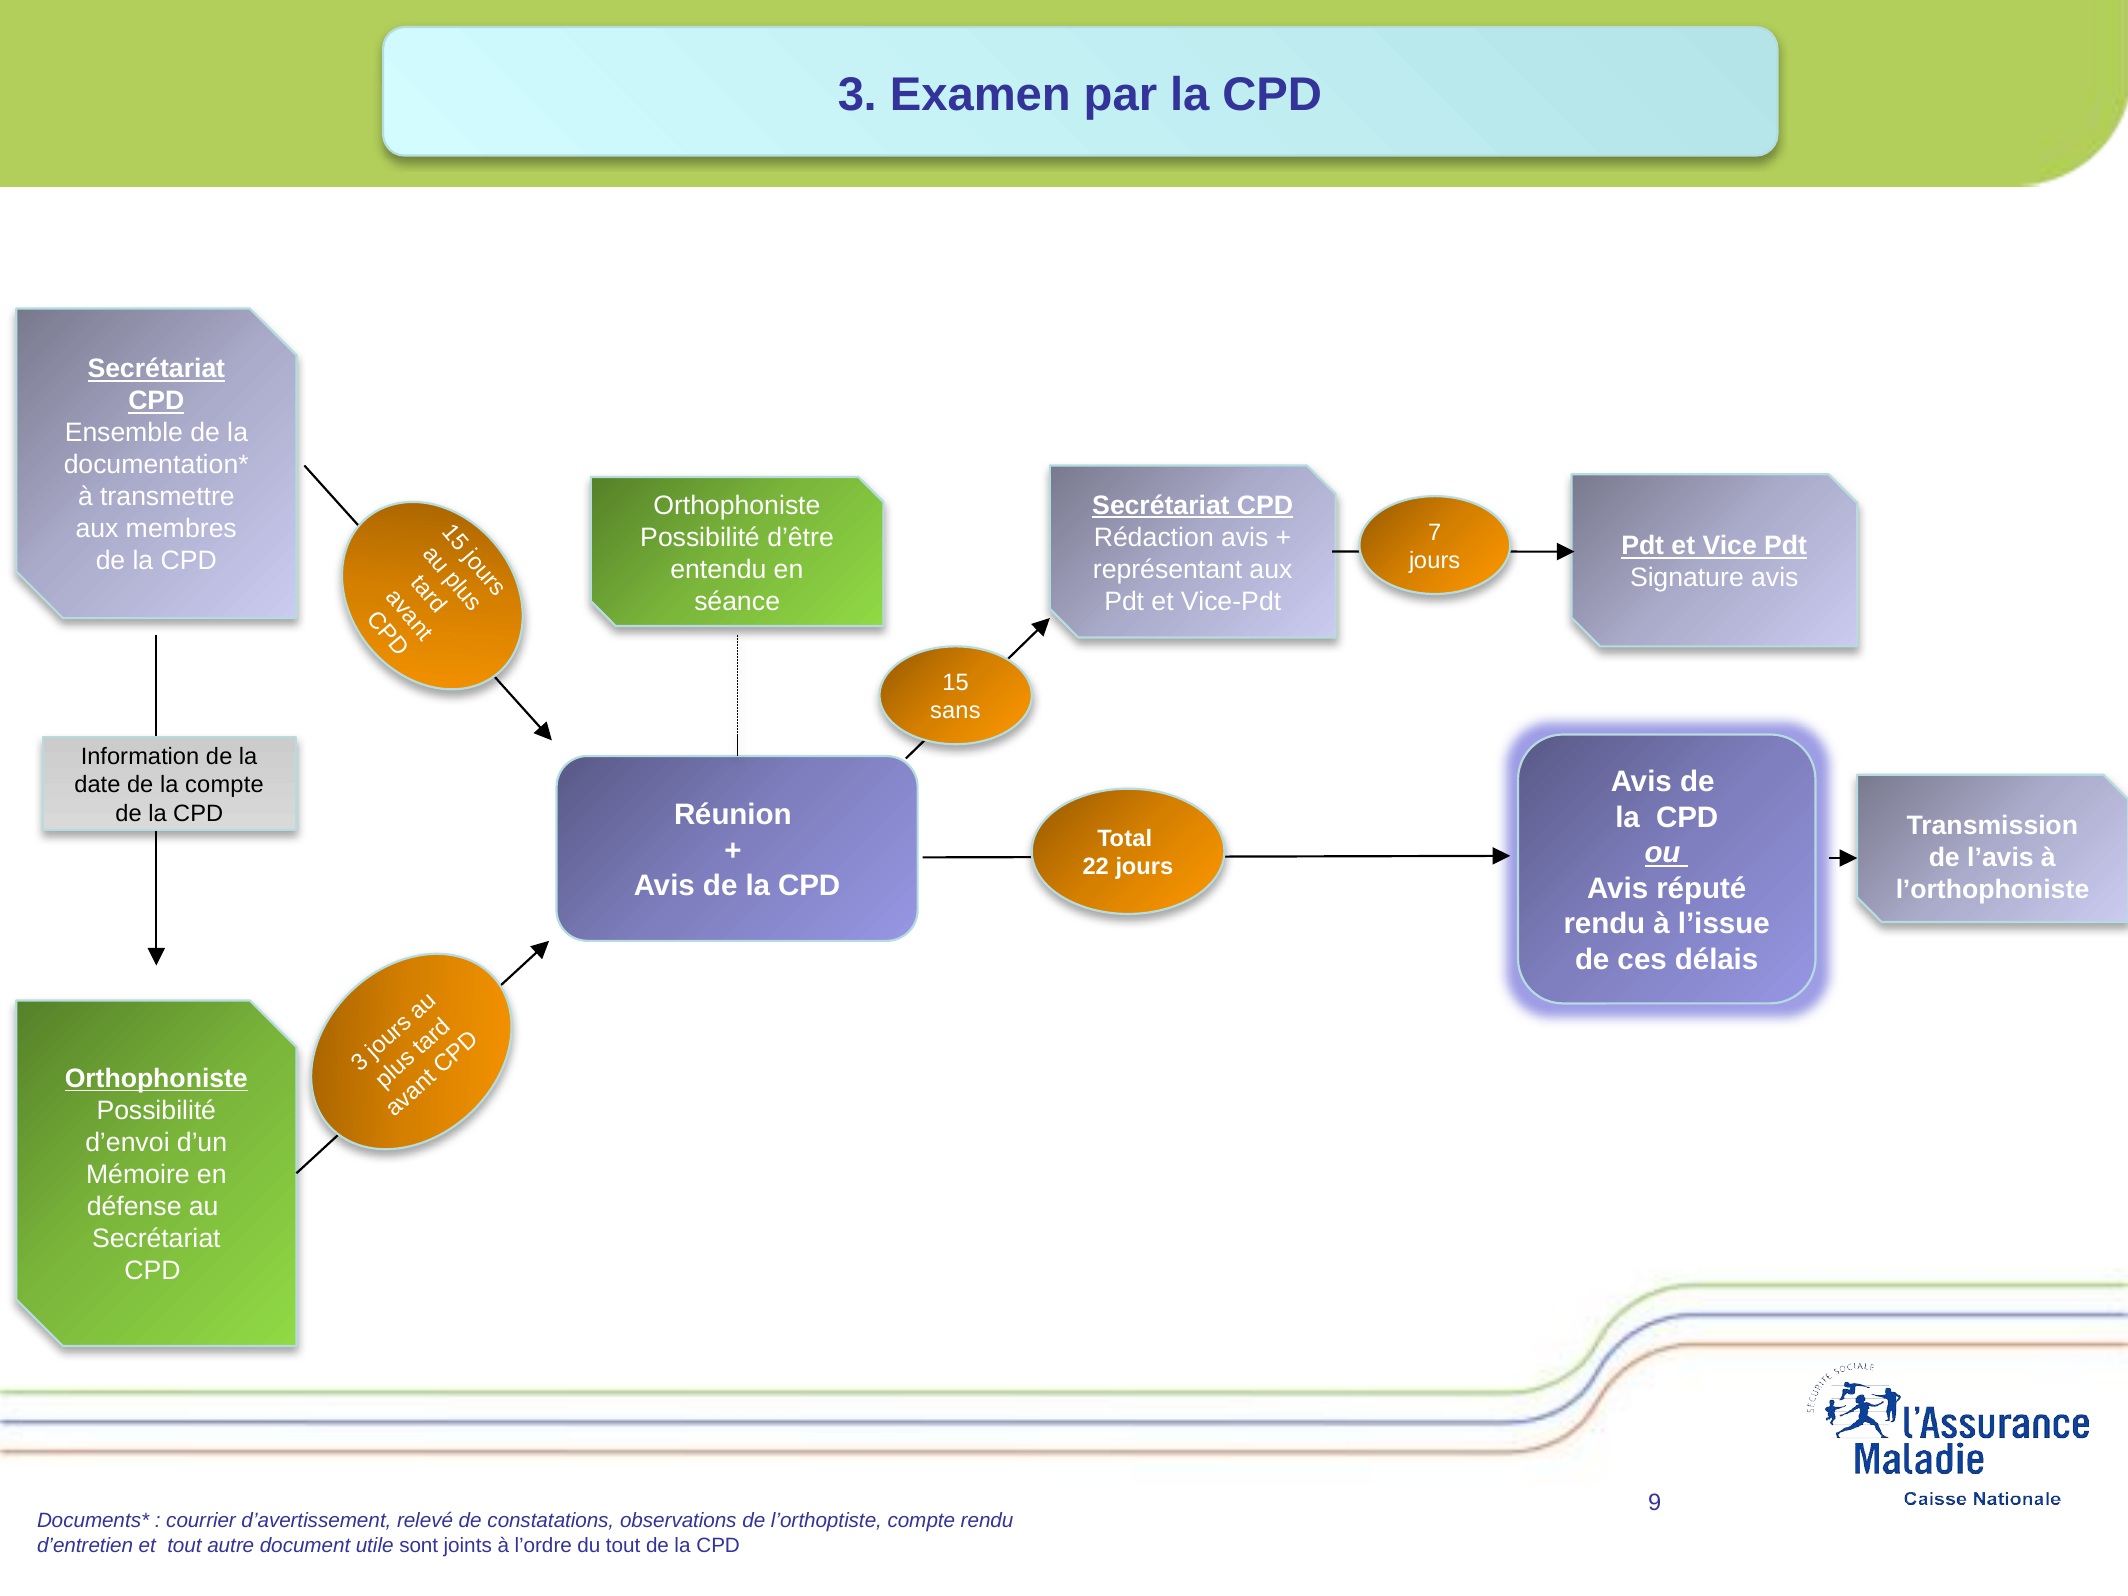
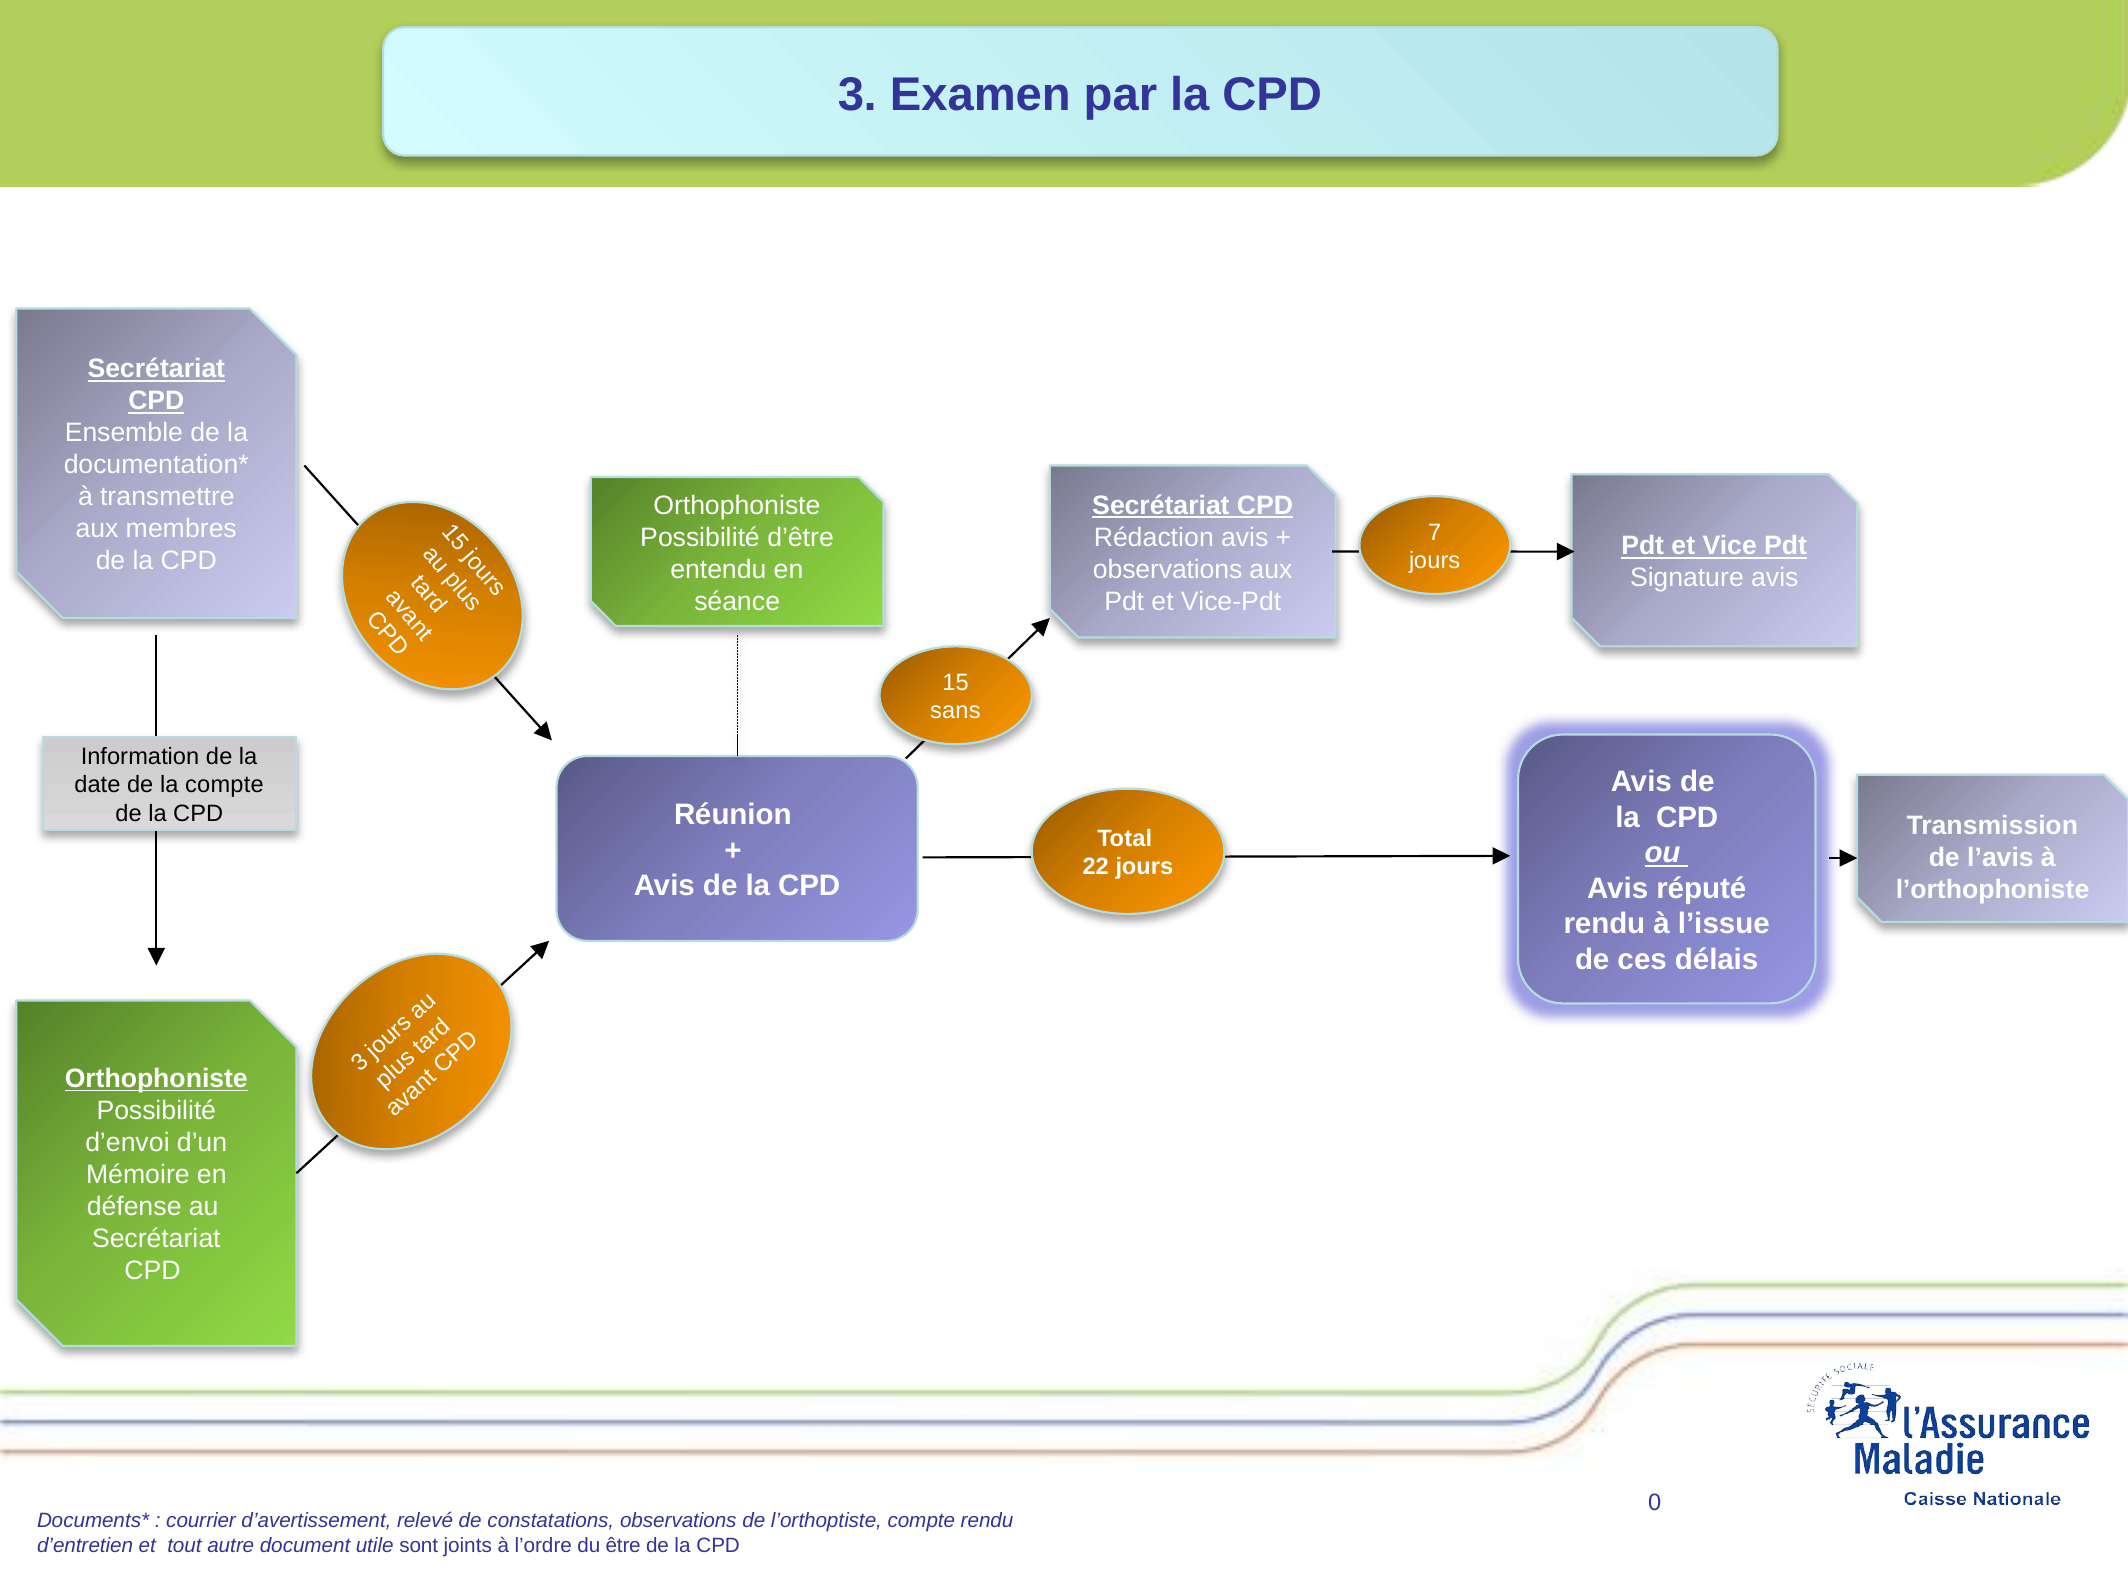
représentant at (1168, 569): représentant -> observations
9: 9 -> 0
du tout: tout -> être
